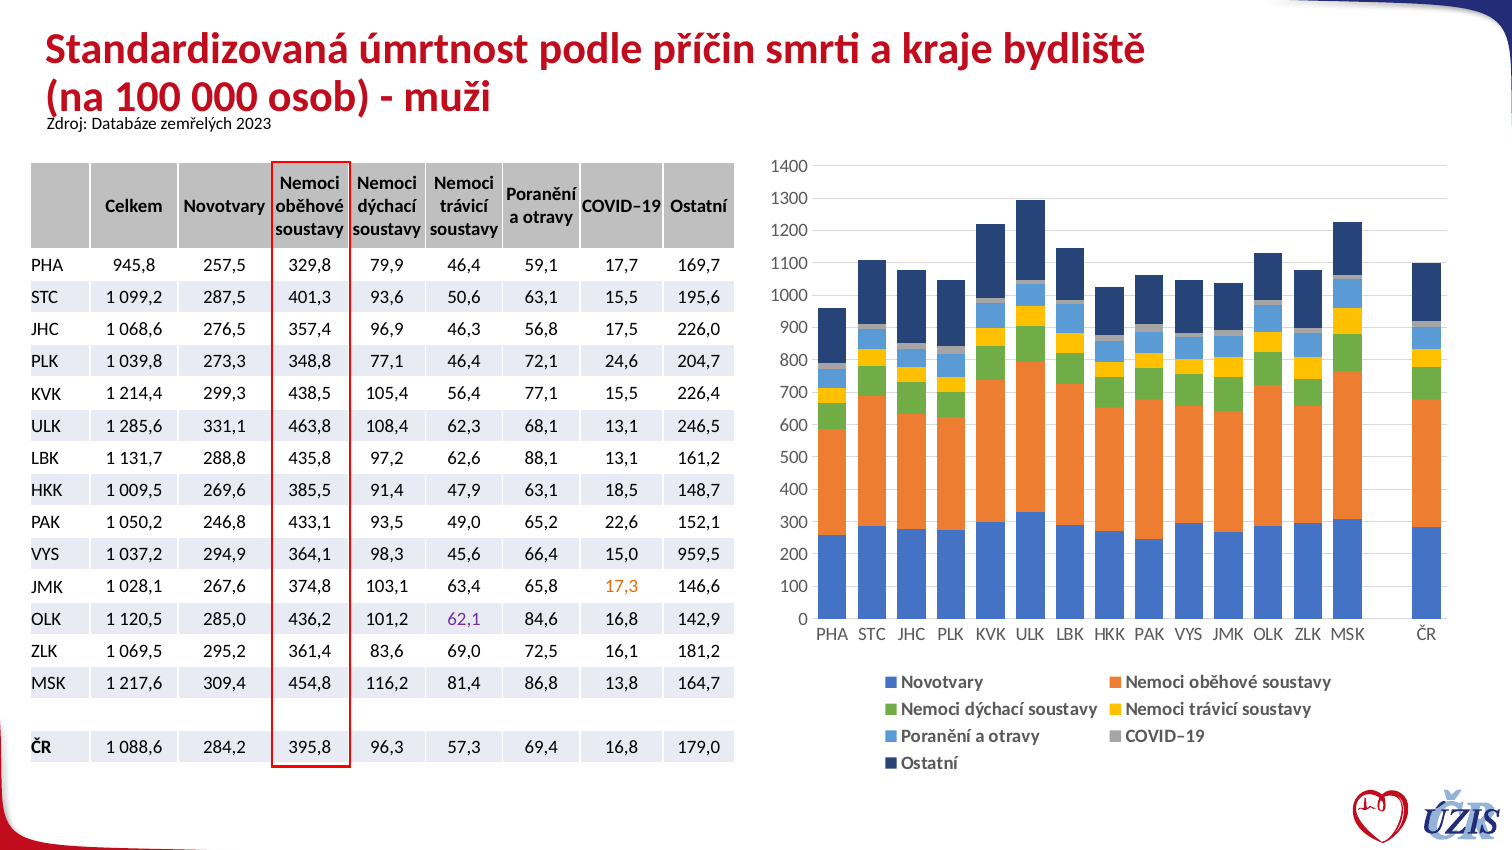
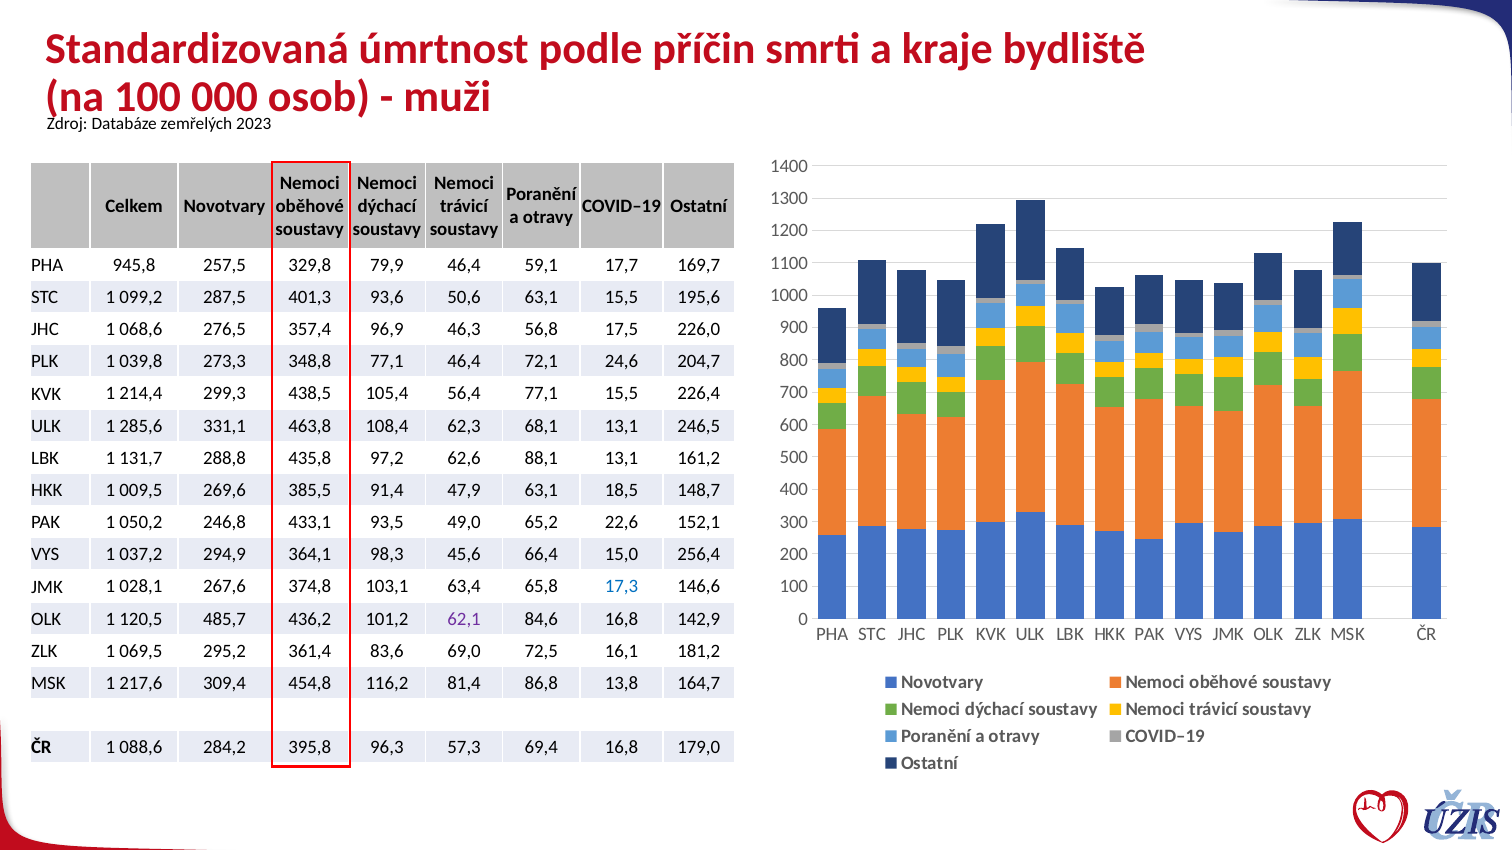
959,5: 959,5 -> 256,4
17,3 colour: orange -> blue
285,0: 285,0 -> 485,7
